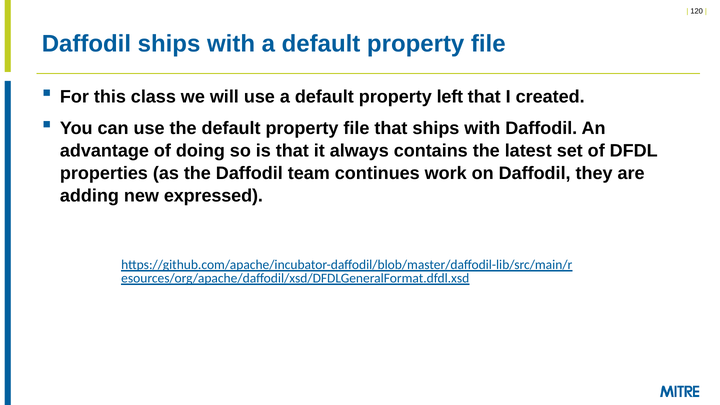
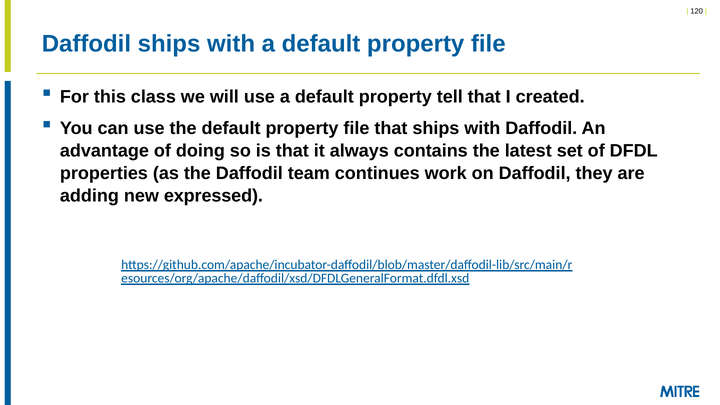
left: left -> tell
